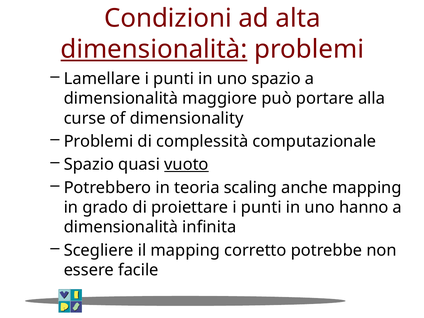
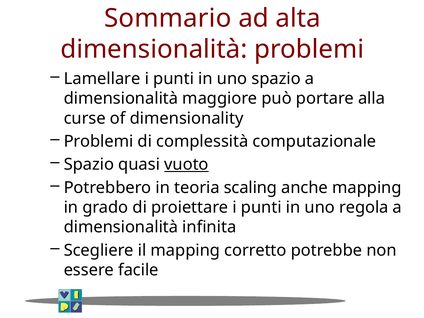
Condizioni: Condizioni -> Sommario
dimensionalità at (154, 49) underline: present -> none
hanno: hanno -> regola
